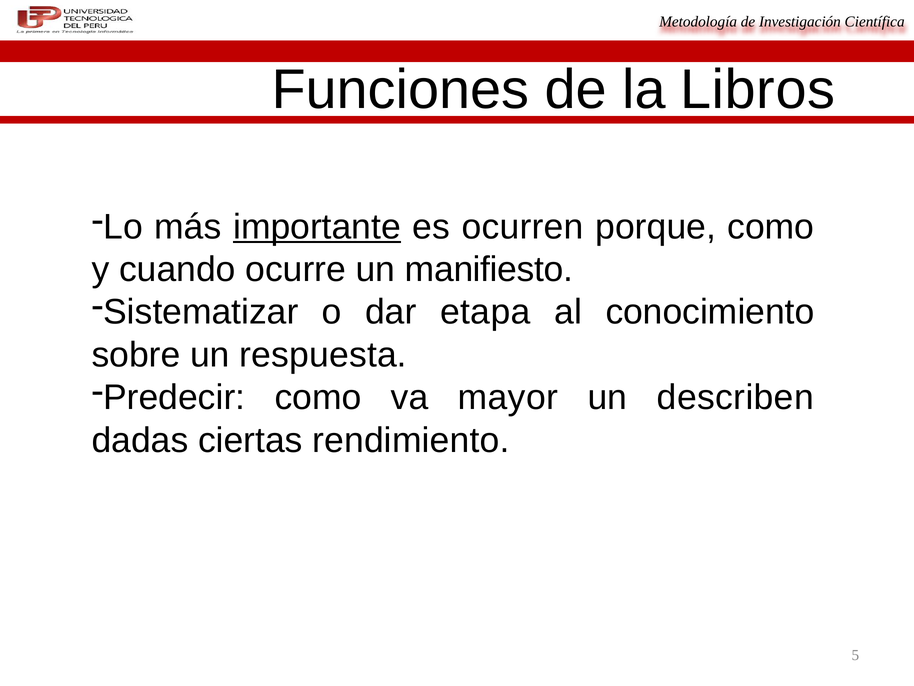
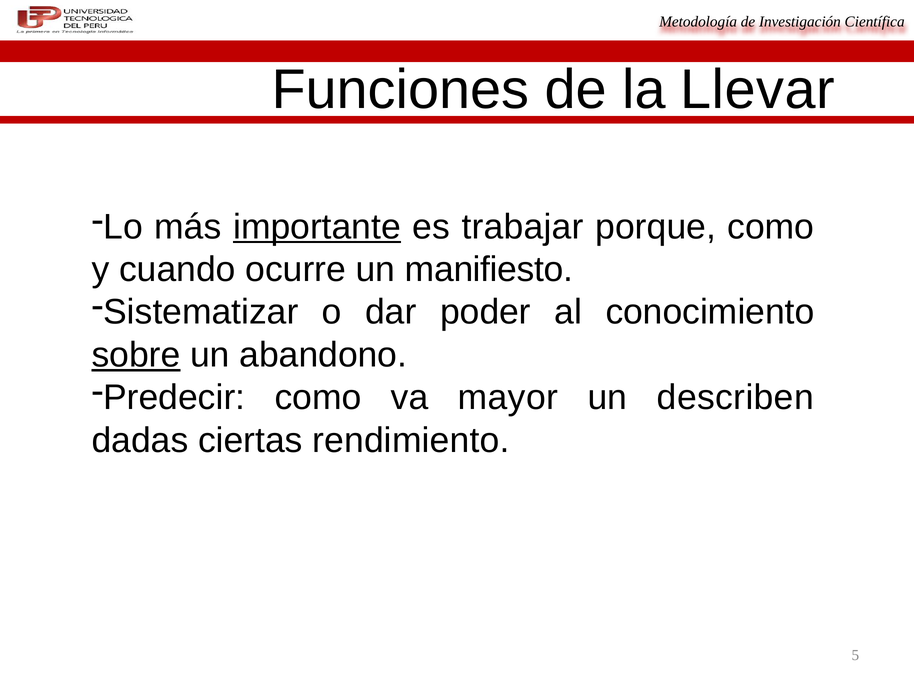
Libros: Libros -> Llevar
ocurren: ocurren -> trabajar
etapa: etapa -> poder
sobre underline: none -> present
respuesta: respuesta -> abandono
